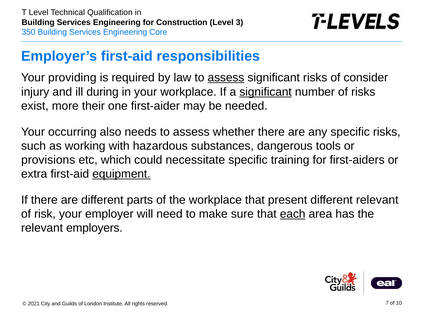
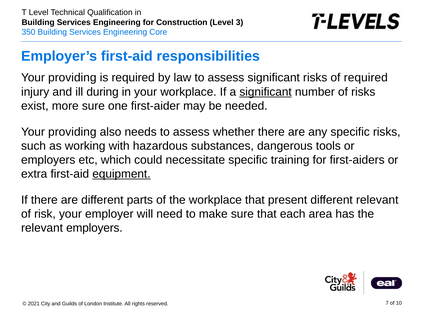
assess at (226, 78) underline: present -> none
of consider: consider -> required
more their: their -> sure
occurring at (72, 132): occurring -> providing
provisions at (48, 160): provisions -> employers
each underline: present -> none
